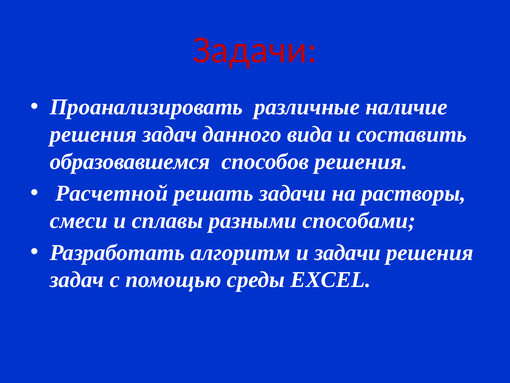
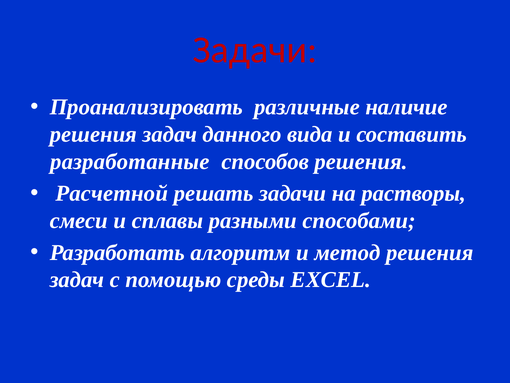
образовавшемся: образовавшемся -> разработанные
и задачи: задачи -> метод
